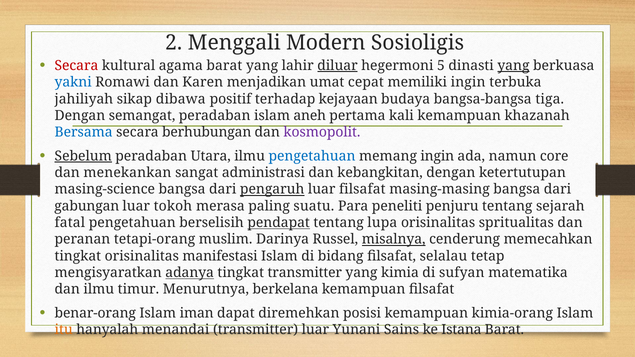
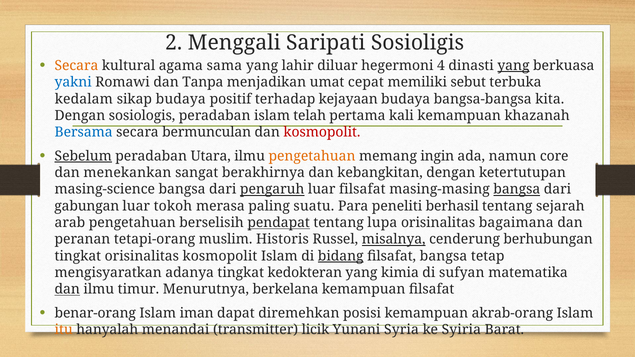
Modern: Modern -> Saripati
Secara at (76, 66) colour: red -> orange
agama barat: barat -> sama
diluar underline: present -> none
5: 5 -> 4
Karen: Karen -> Tanpa
memiliki ingin: ingin -> sebut
jahiliyah: jahiliyah -> kedalam
sikap dibawa: dibawa -> budaya
tiga: tiga -> kita
semangat: semangat -> sosiologis
aneh: aneh -> telah
berhubungan: berhubungan -> bermunculan
kosmopolit at (322, 132) colour: purple -> red
pengetahuan at (312, 156) colour: blue -> orange
administrasi: administrasi -> berakhirnya
bangsa at (517, 189) underline: none -> present
penjuru: penjuru -> berhasil
fatal: fatal -> arab
spritualitas: spritualitas -> bagaimana
Darinya: Darinya -> Historis
memecahkan: memecahkan -> berhubungan
orisinalitas manifestasi: manifestasi -> kosmopolit
bidang underline: none -> present
filsafat selalau: selalau -> bangsa
adanya underline: present -> none
tingkat transmitter: transmitter -> kedokteran
dan at (67, 290) underline: none -> present
kimia-orang: kimia-orang -> akrab-orang
transmitter luar: luar -> licik
Sains: Sains -> Syria
Istana: Istana -> Syiria
